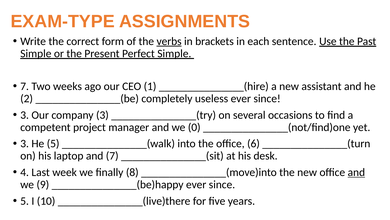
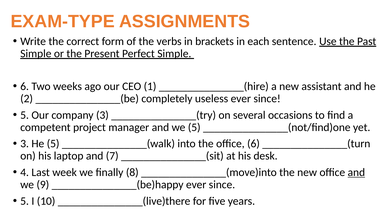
verbs underline: present -> none
7 at (25, 86): 7 -> 6
3 at (25, 115): 3 -> 5
we 0: 0 -> 5
